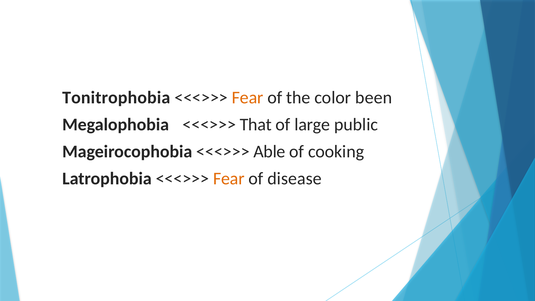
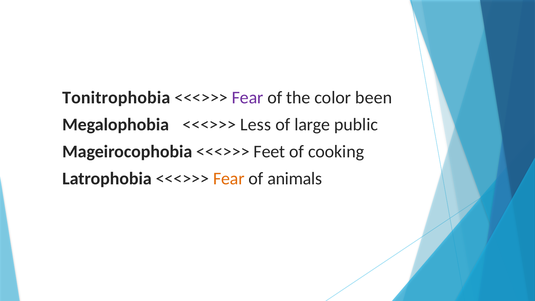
Fear at (248, 98) colour: orange -> purple
That: That -> Less
Able: Able -> Feet
disease: disease -> animals
